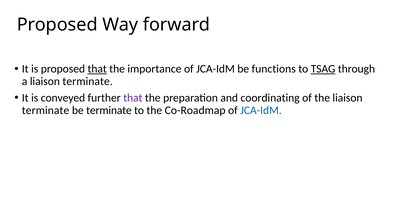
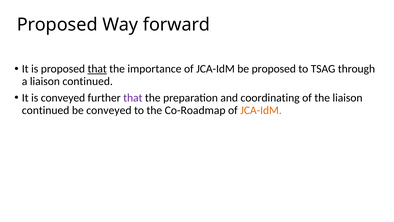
be functions: functions -> proposed
TSAG underline: present -> none
a liaison terminate: terminate -> continued
terminate at (46, 110): terminate -> continued
be terminate: terminate -> conveyed
JCA-IdM at (261, 110) colour: blue -> orange
